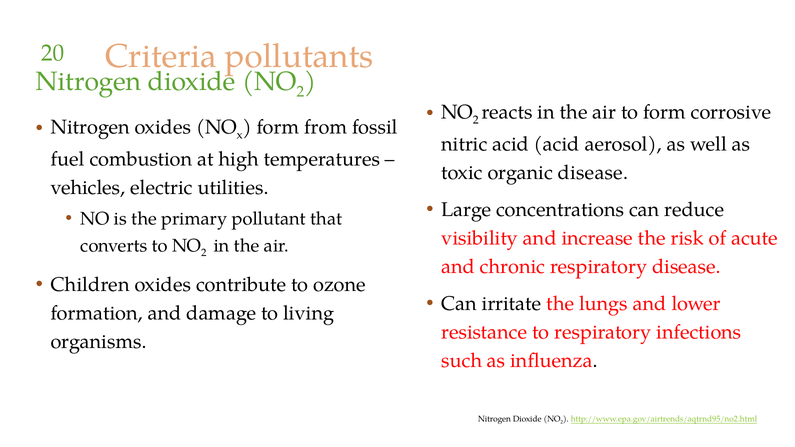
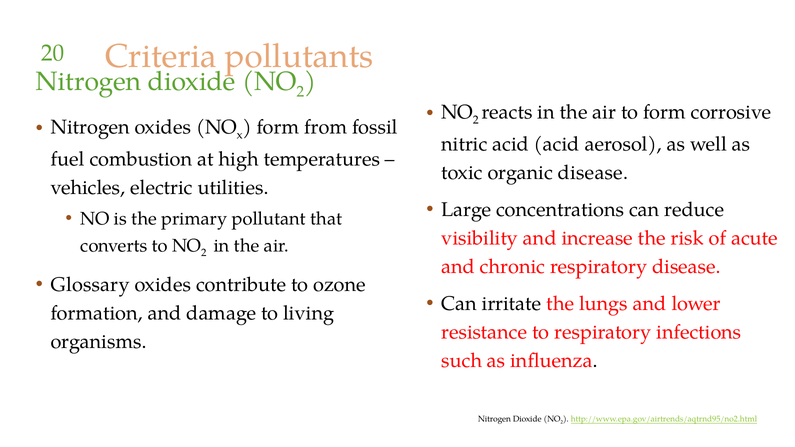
Children: Children -> Glossary
